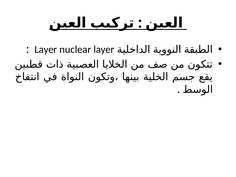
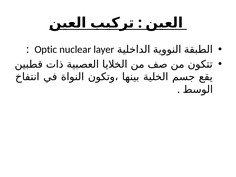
Layer at (46, 50): Layer -> Optic
